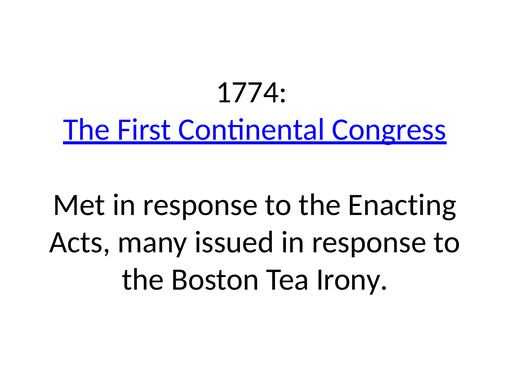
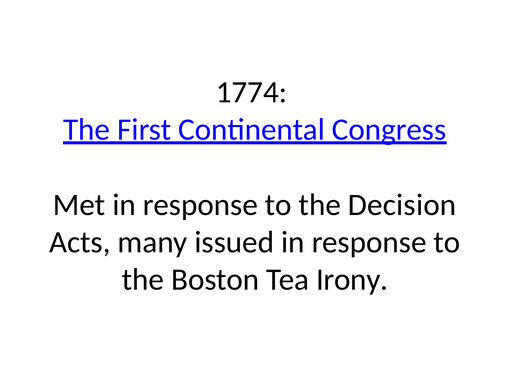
Enacting: Enacting -> Decision
